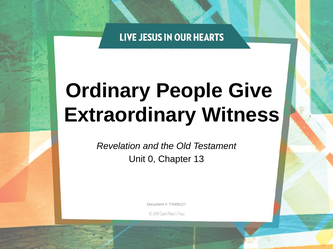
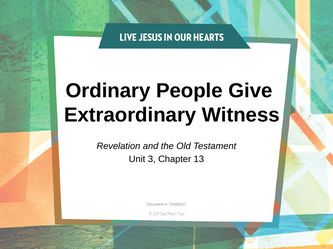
0: 0 -> 3
